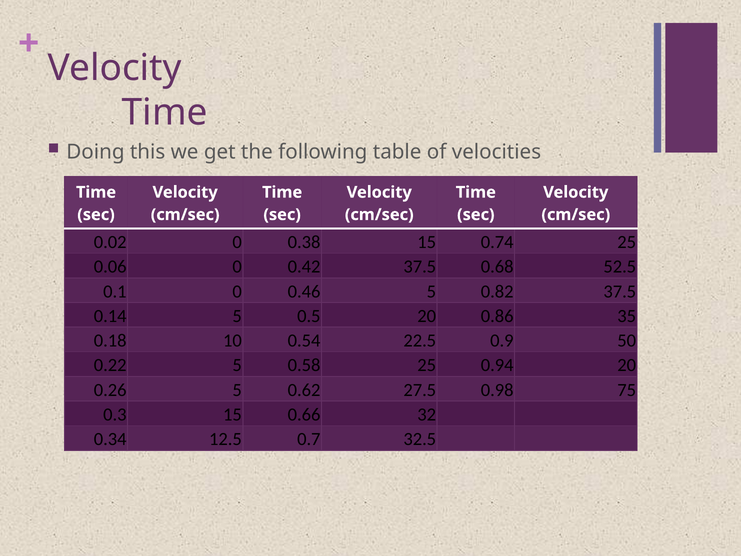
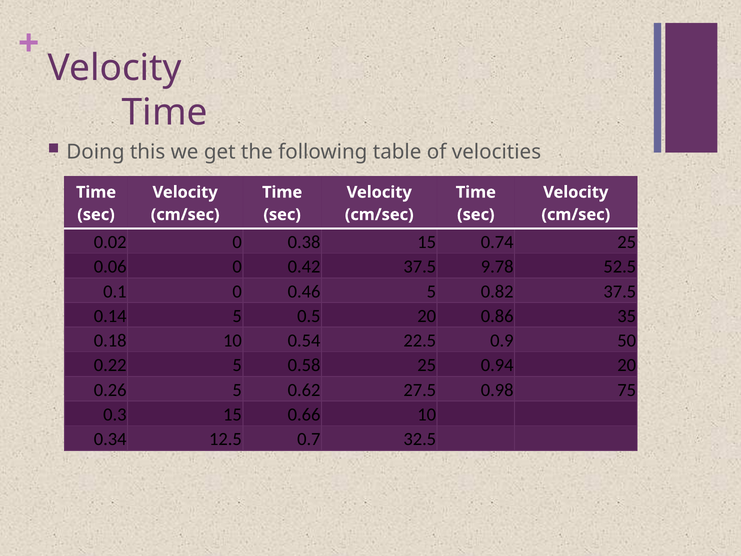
0.68: 0.68 -> 9.78
0.66 32: 32 -> 10
